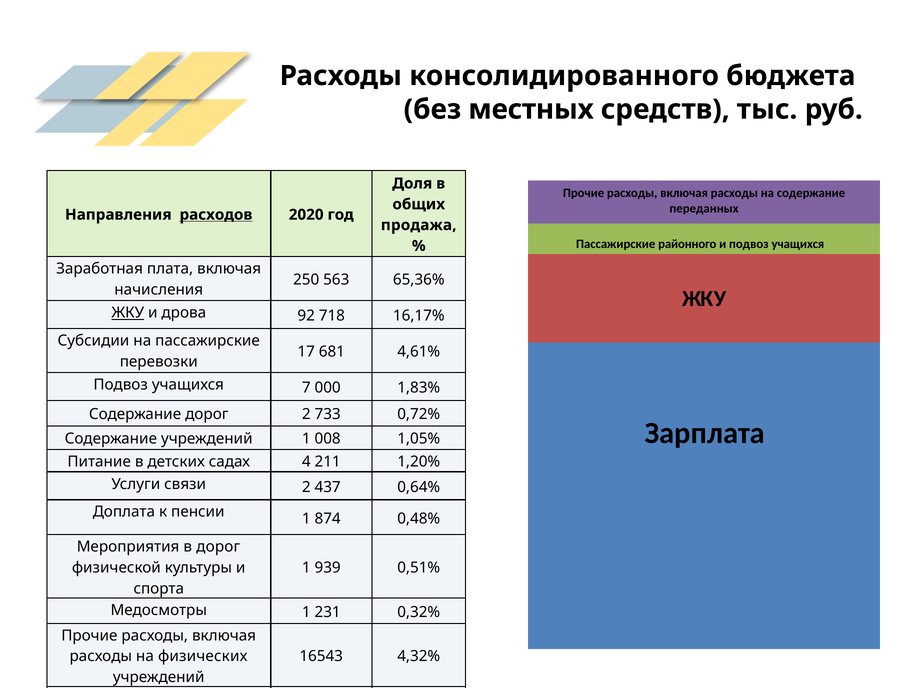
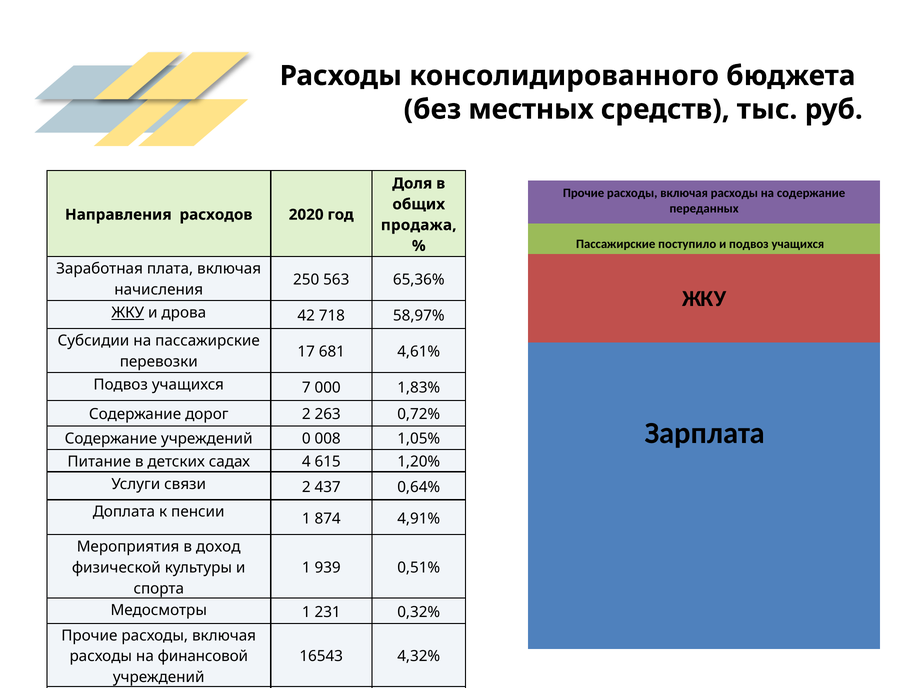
расходов at (216, 215) underline: present -> none
районного: районного -> поступило
92: 92 -> 42
16,17%: 16,17% -> 58,97%
733: 733 -> 263
учреждений 1: 1 -> 0
211: 211 -> 615
0,48%: 0,48% -> 4,91%
в дорог: дорог -> доход
физических: физических -> финансовой
